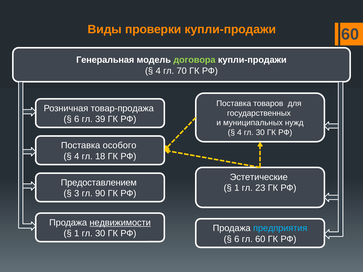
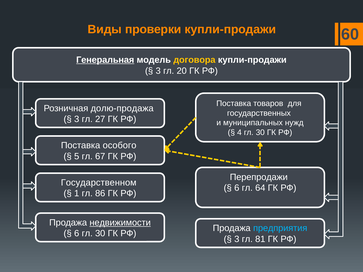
Генеральная underline: none -> present
договора colour: light green -> yellow
4 at (158, 71): 4 -> 3
70: 70 -> 20
товар-продажа: товар-продажа -> долю-продажа
6 at (77, 119): 6 -> 3
39: 39 -> 27
4 at (77, 156): 4 -> 5
18: 18 -> 67
Эстетические: Эстетические -> Перепродажи
Предоставлением: Предоставлением -> Государственном
1 at (237, 188): 1 -> 6
23: 23 -> 64
3: 3 -> 1
90: 90 -> 86
1 at (77, 234): 1 -> 6
6 at (237, 239): 6 -> 3
гл 60: 60 -> 81
